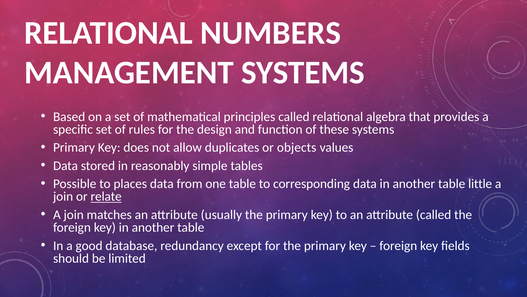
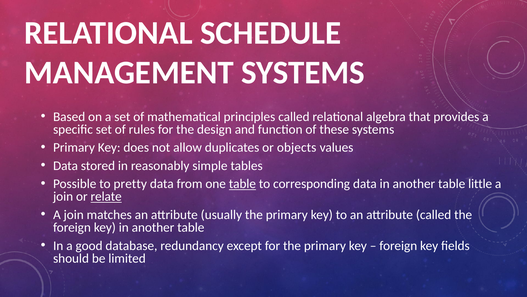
NUMBERS: NUMBERS -> SCHEDULE
places: places -> pretty
table at (242, 184) underline: none -> present
